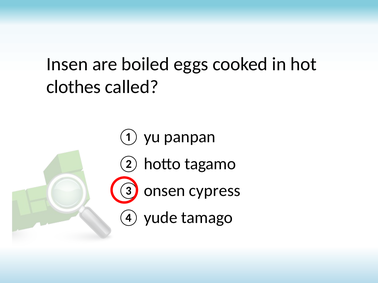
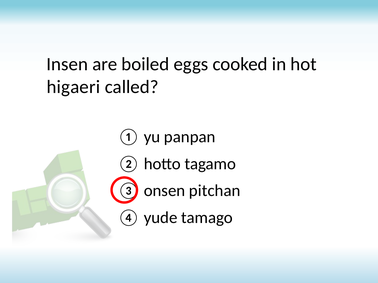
clothes: clothes -> higaeri
cypress: cypress -> pitchan
